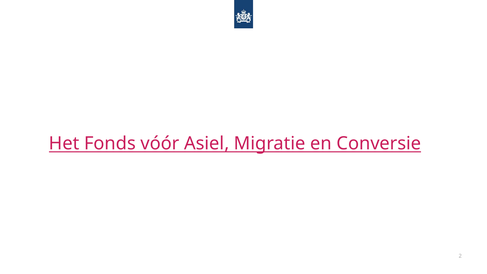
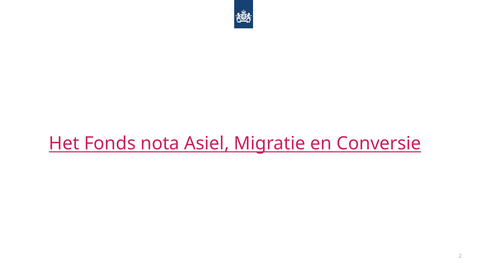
vóór: vóór -> nota
